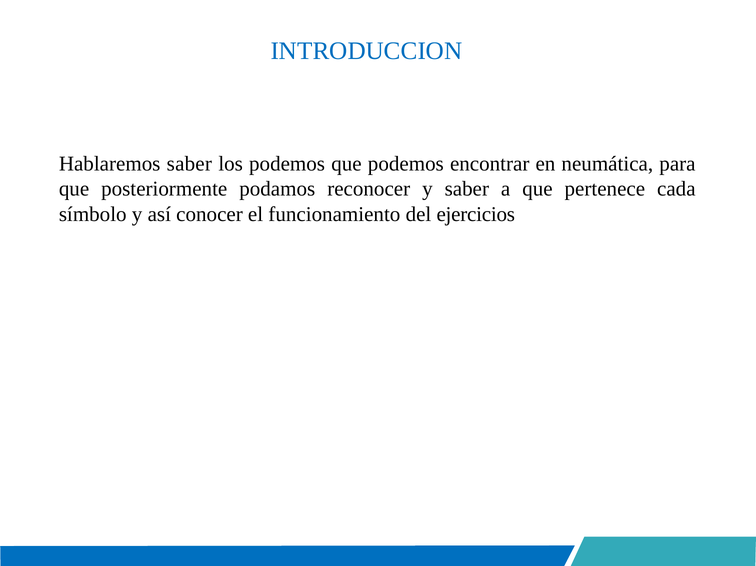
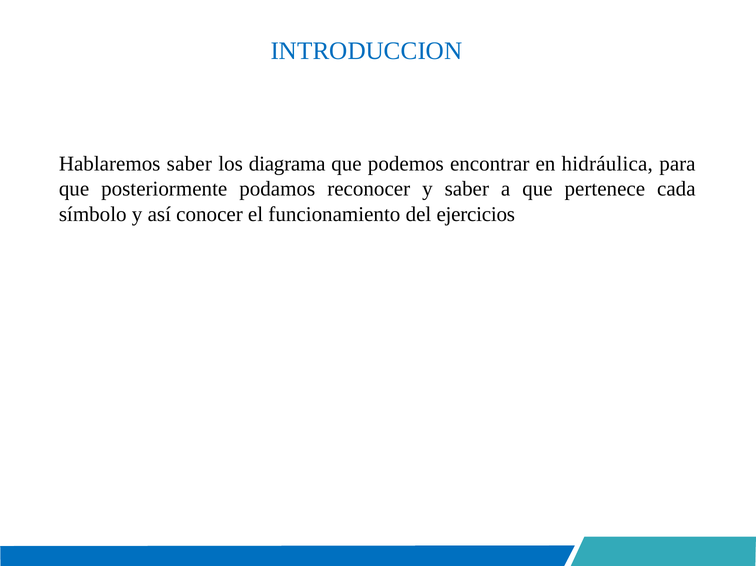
los podemos: podemos -> diagrama
neumática: neumática -> hidráulica
